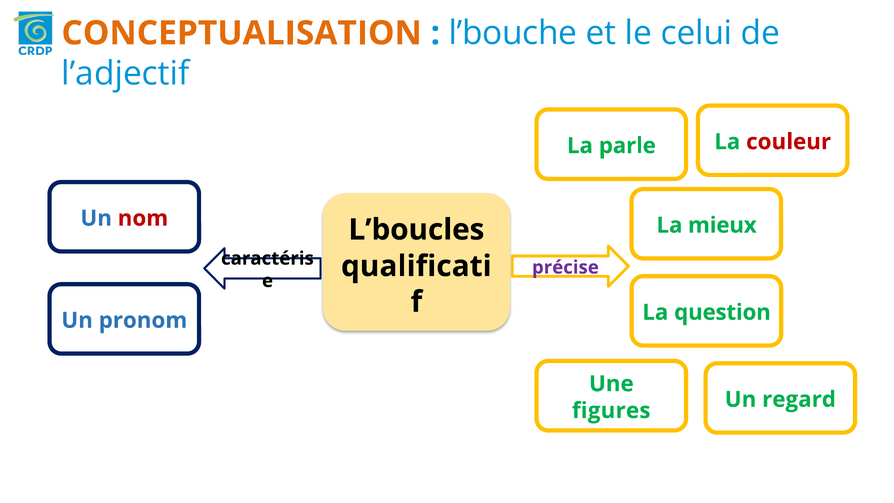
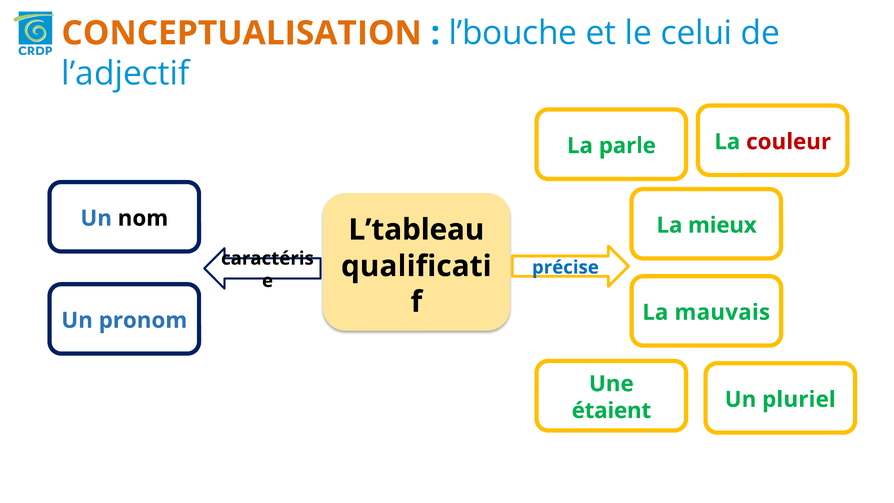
nom colour: red -> black
L’boucles: L’boucles -> L’tableau
précise colour: purple -> blue
question: question -> mauvais
regard: regard -> pluriel
figures: figures -> étaient
